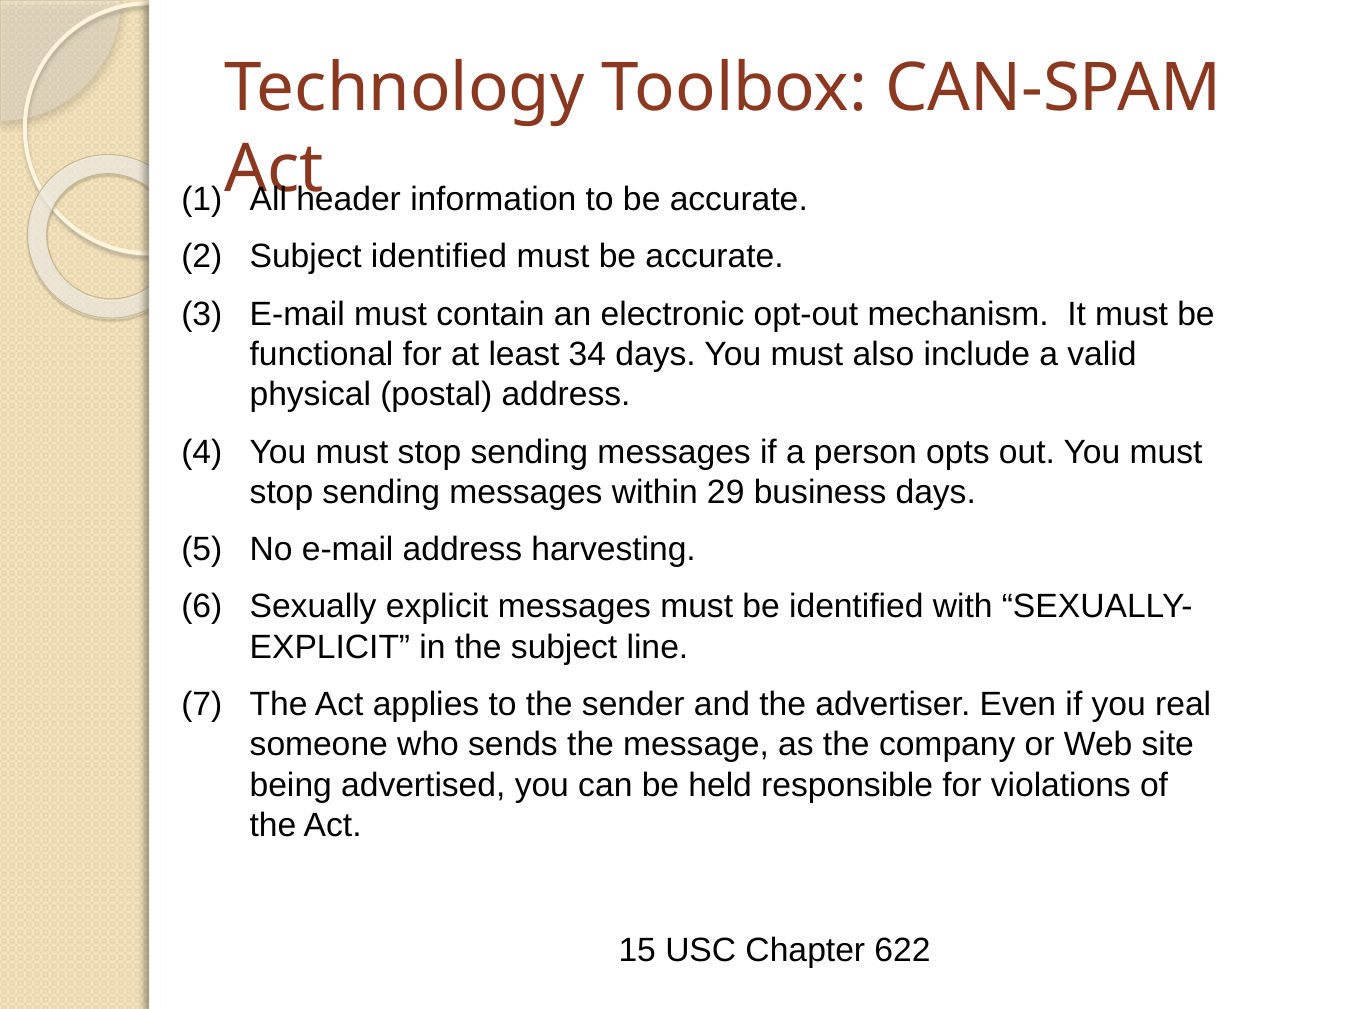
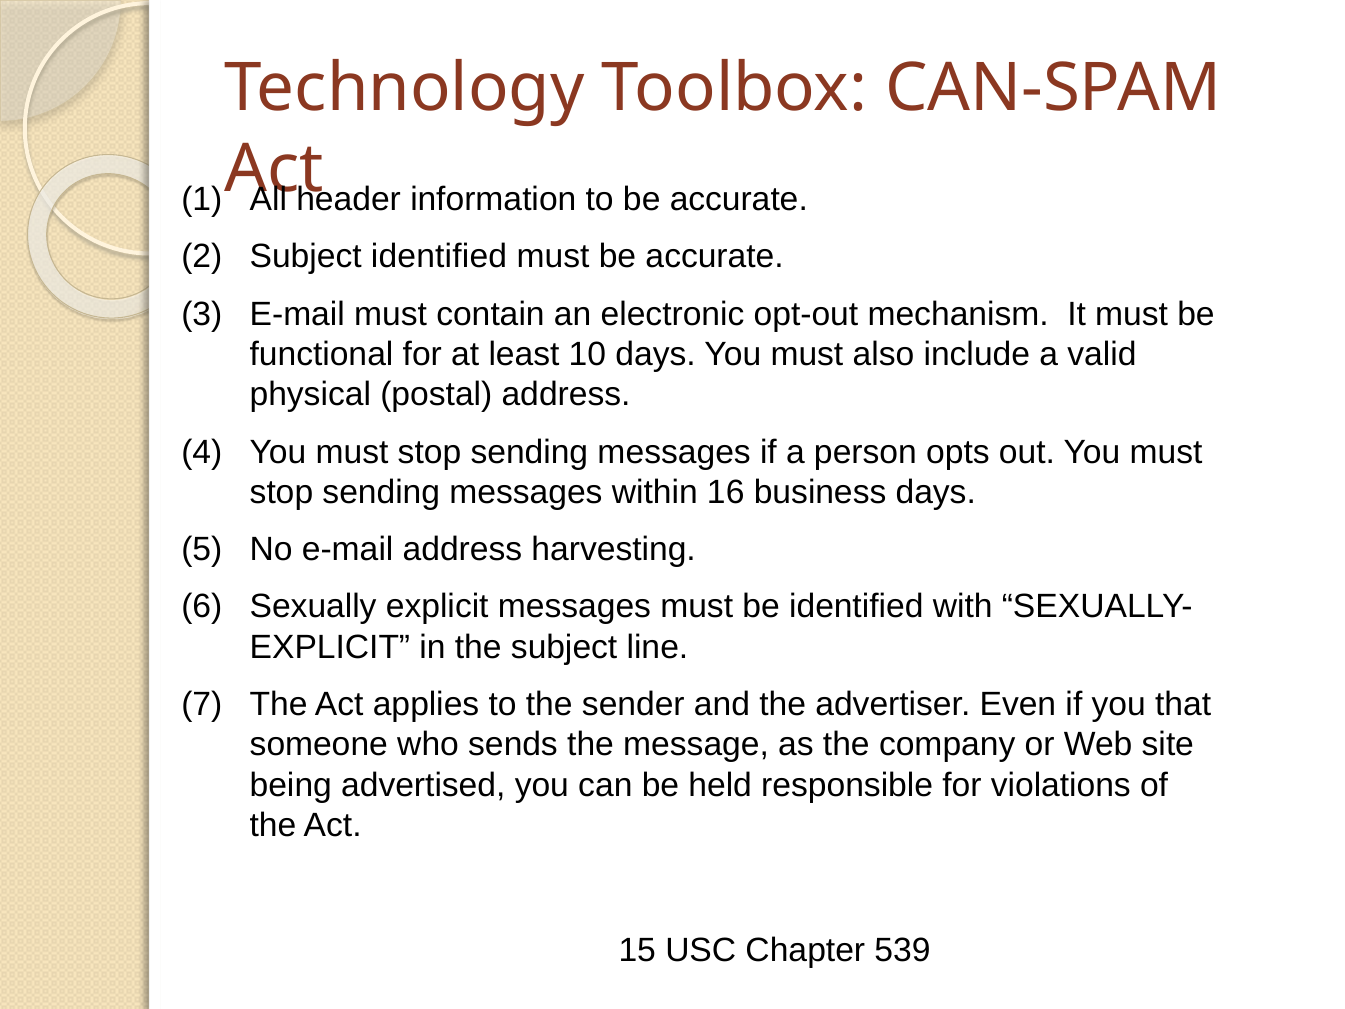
34: 34 -> 10
29: 29 -> 16
real: real -> that
622: 622 -> 539
